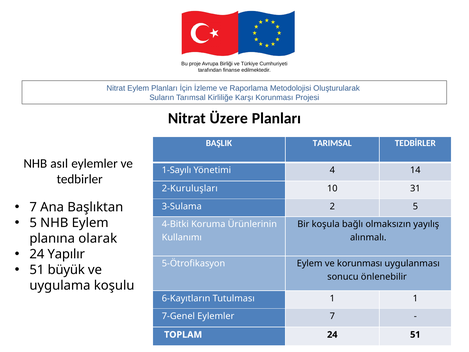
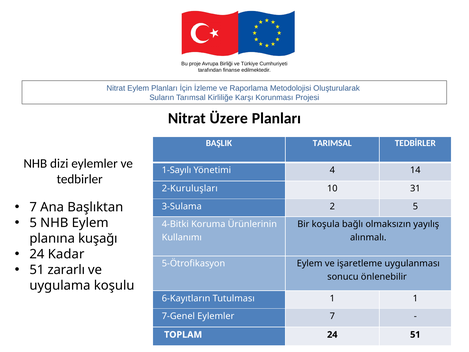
asıl: asıl -> dizi
olarak: olarak -> kuşağı
Yapılır: Yapılır -> Kadar
ve korunması: korunması -> işaretleme
büyük: büyük -> zararlı
